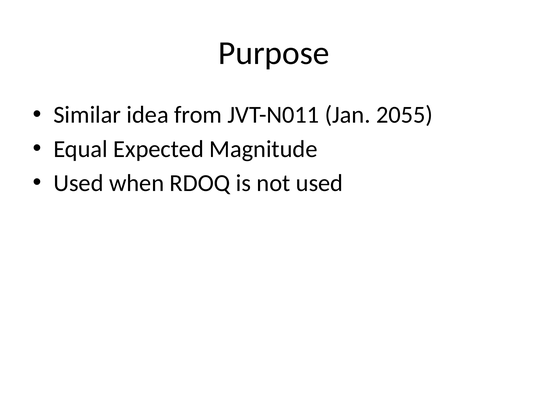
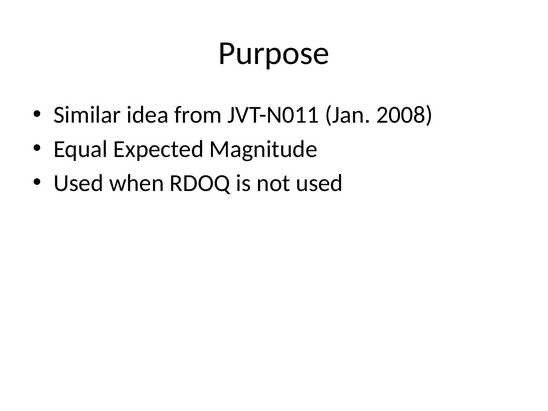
2055: 2055 -> 2008
